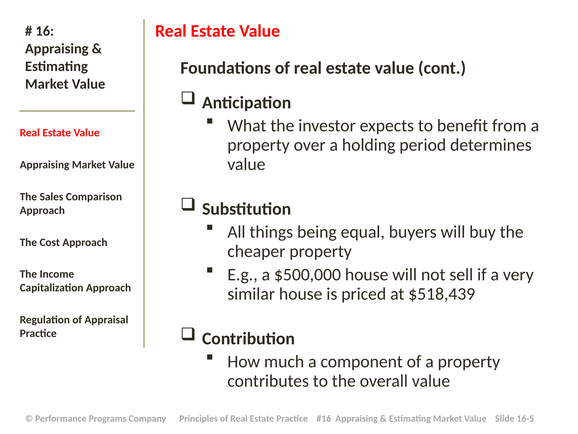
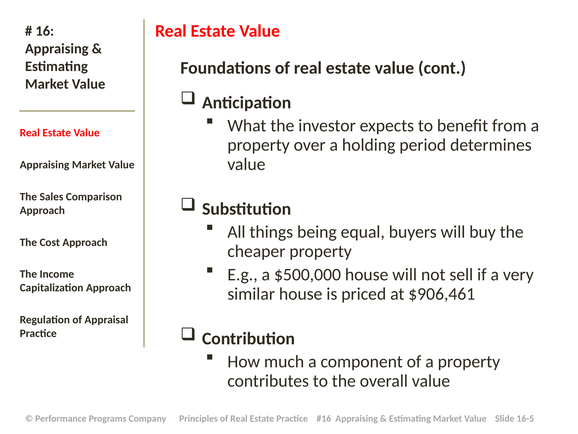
$518,439: $518,439 -> $906,461
